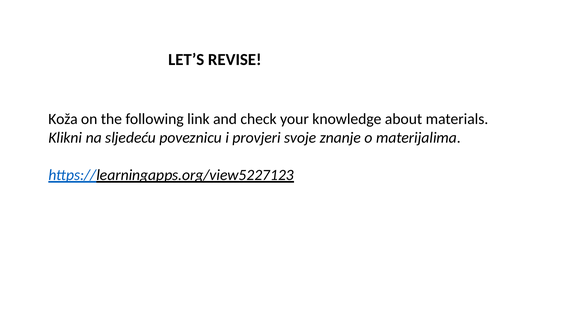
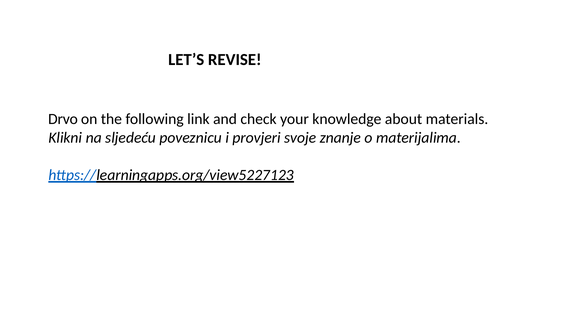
Koža: Koža -> Drvo
